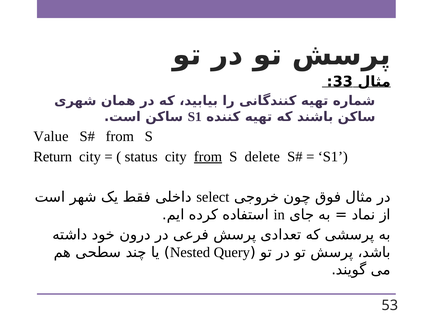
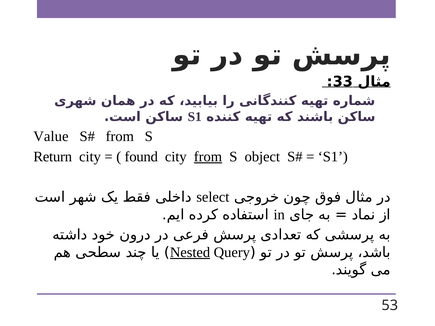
status: status -> found
delete: delete -> object
Nested underline: none -> present
